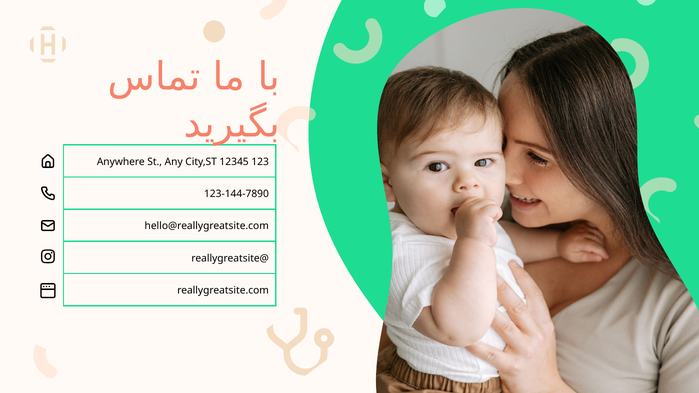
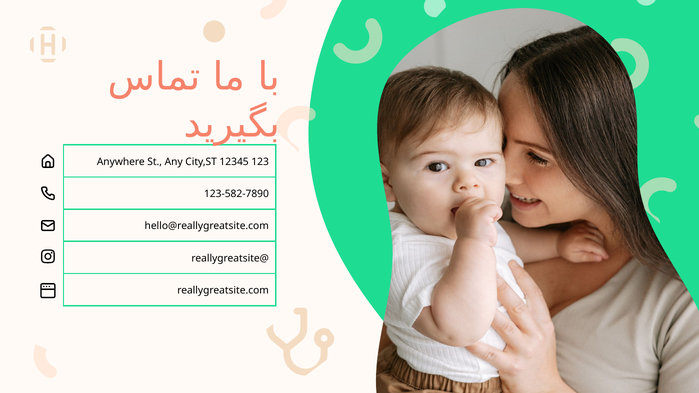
123-144-7890: 123-144-7890 -> 123-582-7890
